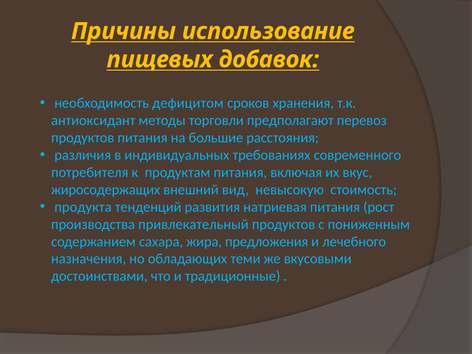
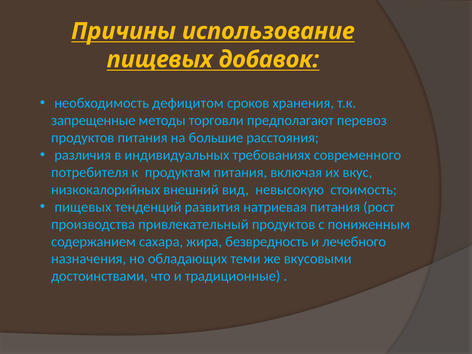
антиоксидант: антиоксидант -> запрещенные
жиросодержащих: жиросодержащих -> низкокалорийных
продукта at (83, 207): продукта -> пищевых
предложения: предложения -> безвредность
